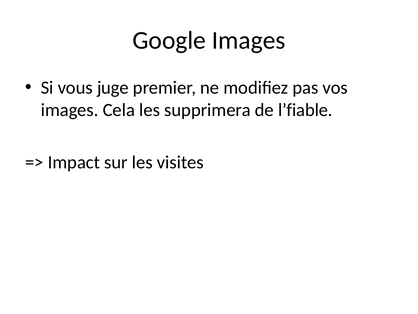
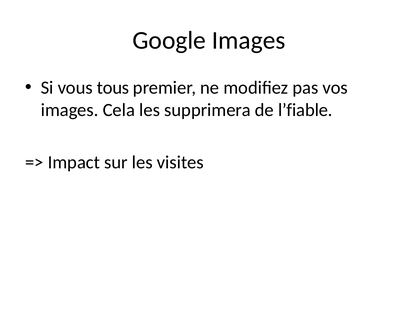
juge: juge -> tous
